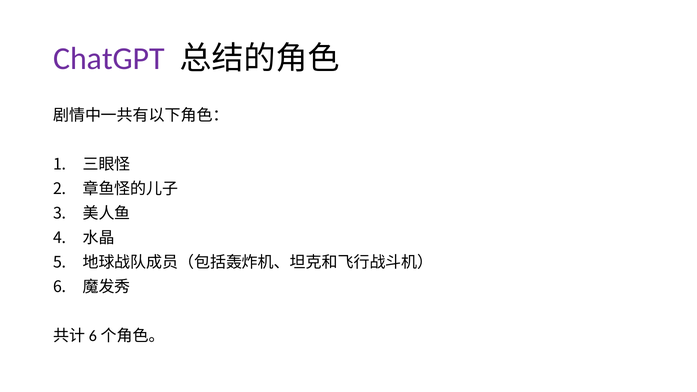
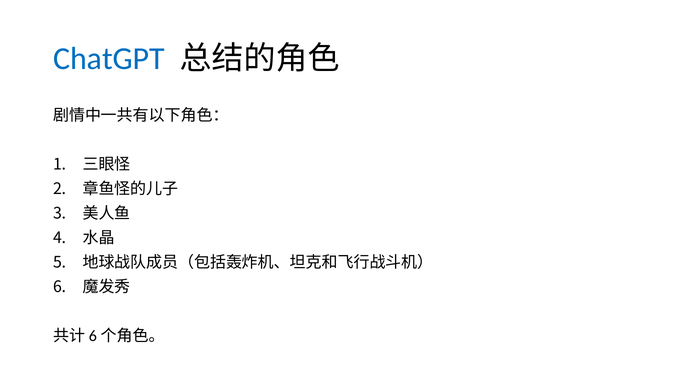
ChatGPT colour: purple -> blue
